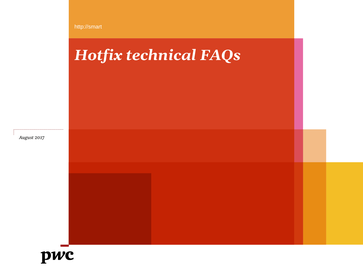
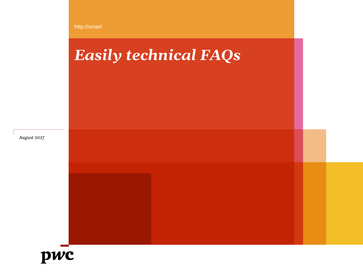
Hotfix: Hotfix -> Easily
